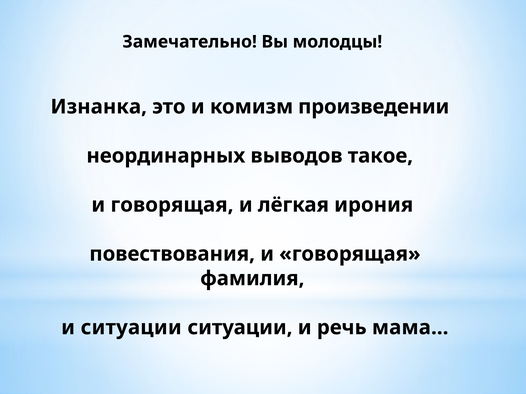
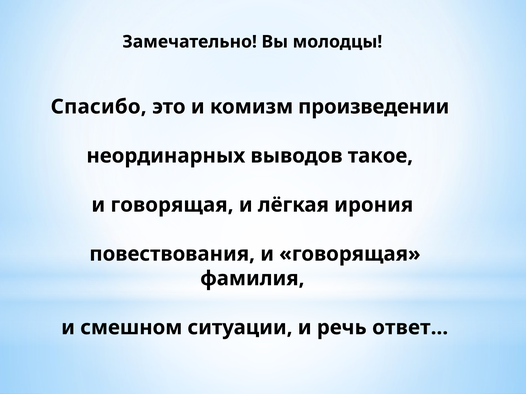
Изнaнкa: Изнaнкa -> Спасибо
и ситуации: ситуации -> смешном
мама…: мама… -> ответ…
